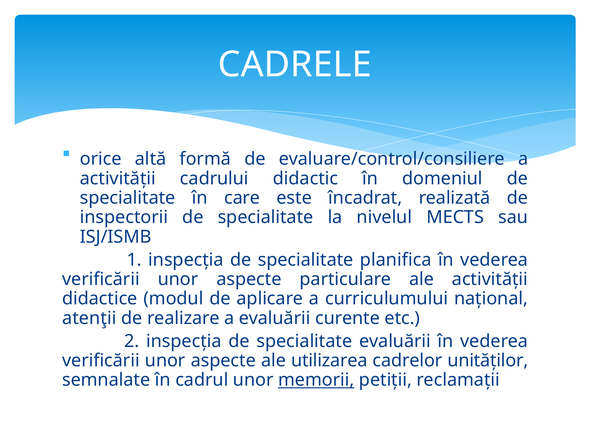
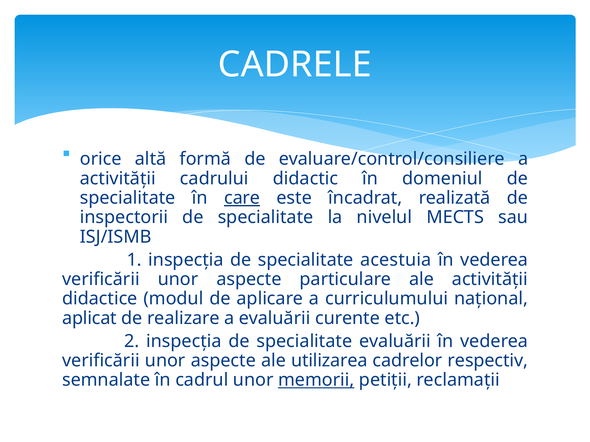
care underline: none -> present
planifica: planifica -> acestuia
atenţii: atenţii -> aplicat
unităților: unităților -> respectiv
